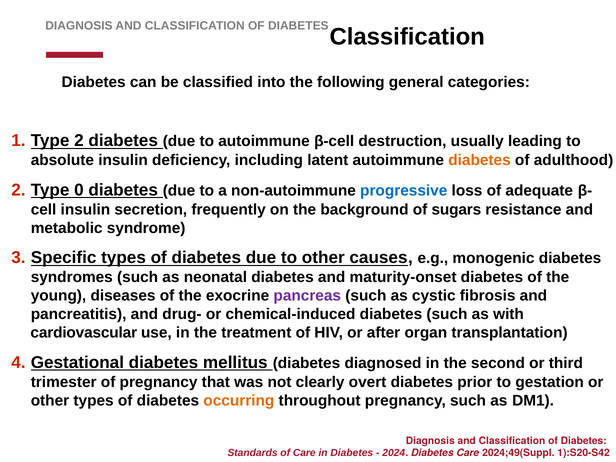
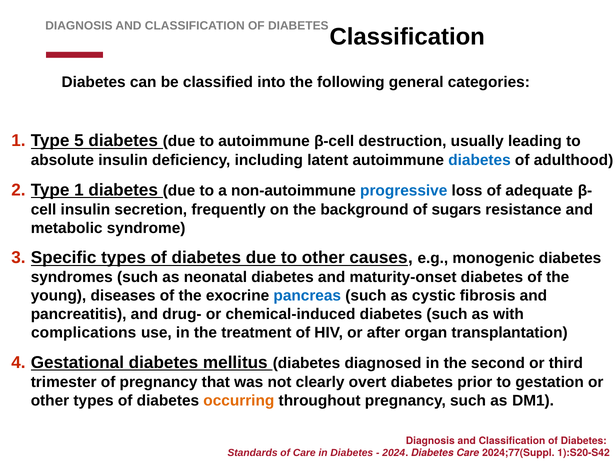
Type 2: 2 -> 5
diabetes at (479, 160) colour: orange -> blue
Type 0: 0 -> 1
pancreas colour: purple -> blue
cardiovascular: cardiovascular -> complications
2024;49(Suppl: 2024;49(Suppl -> 2024;77(Suppl
